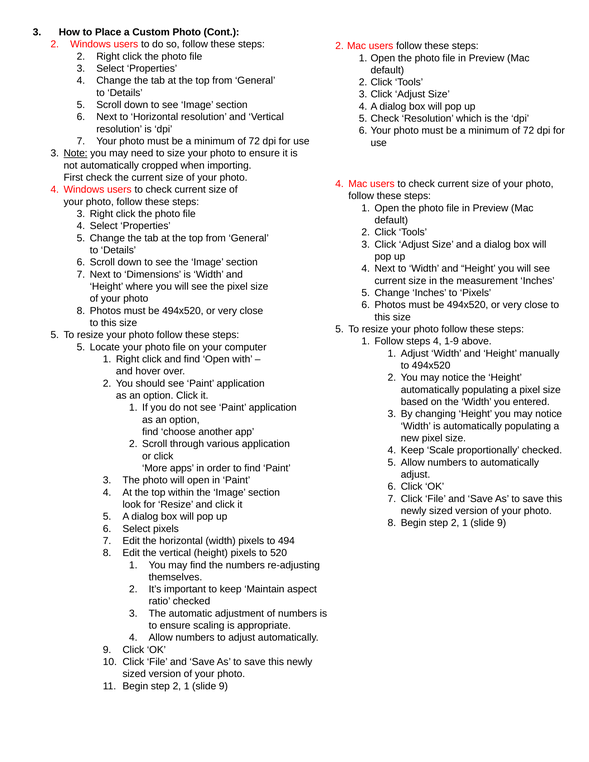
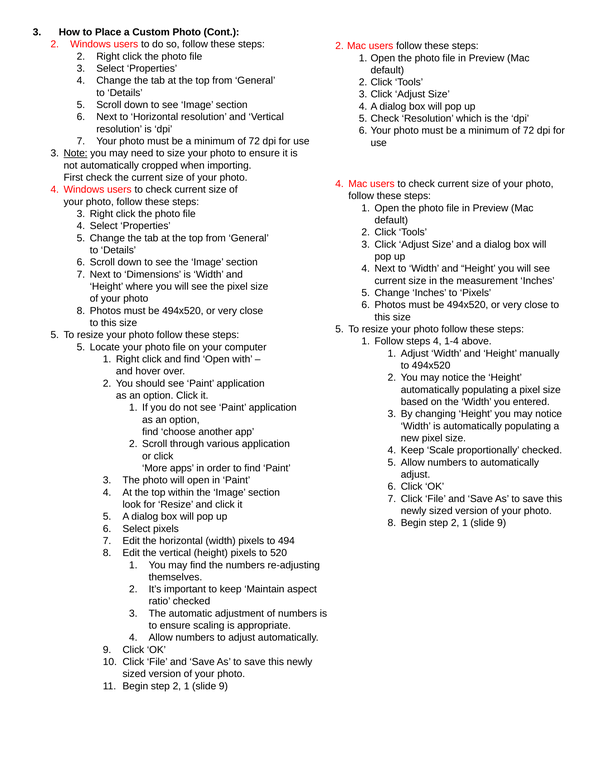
1-9: 1-9 -> 1-4
